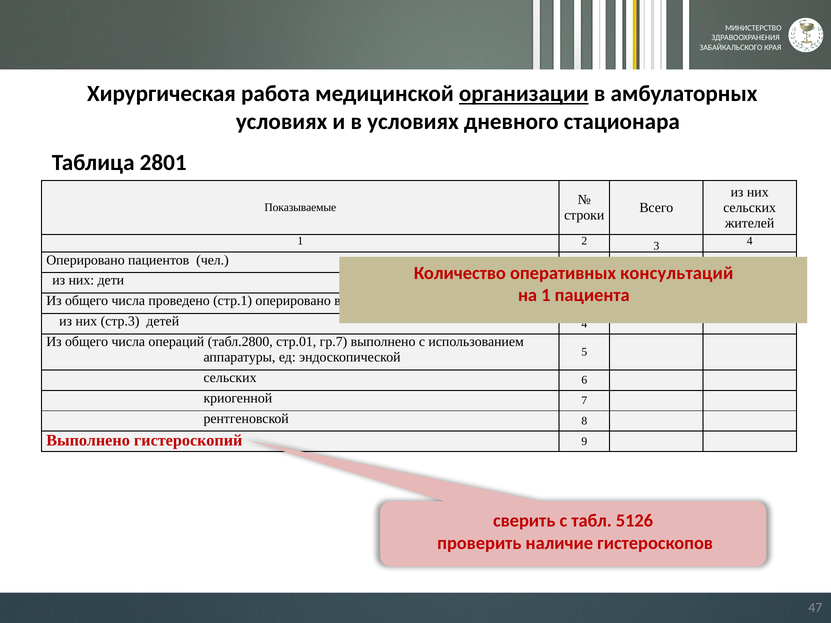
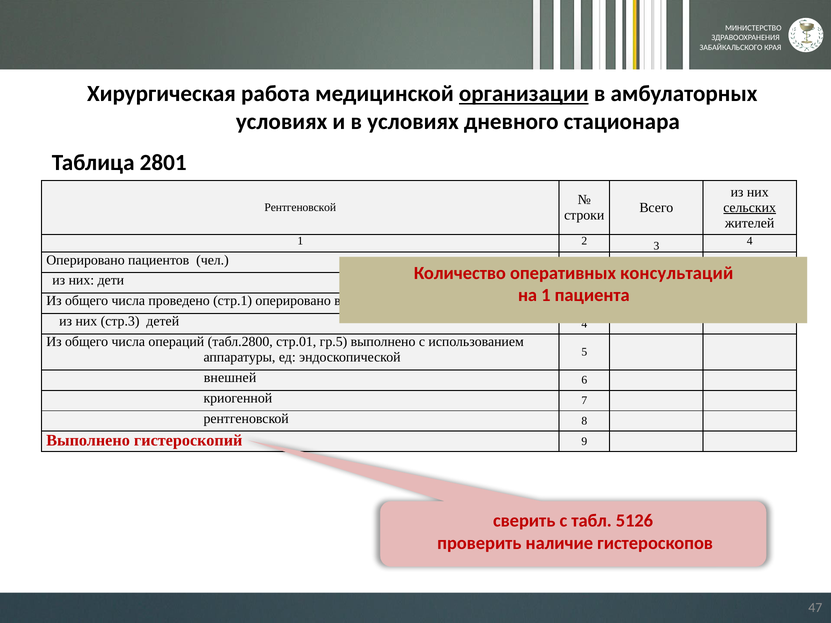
сельских at (750, 208) underline: none -> present
Показываемые at (300, 208): Показываемые -> Рентгеновской
гр.7: гр.7 -> гр.5
сельских at (230, 378): сельских -> внешней
